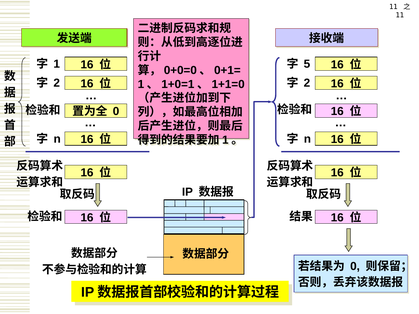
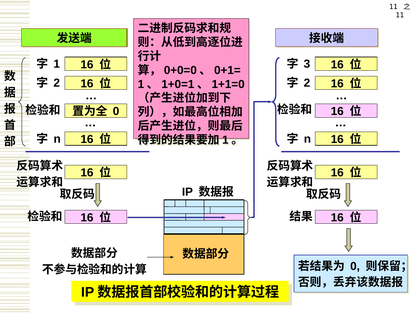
5: 5 -> 3
